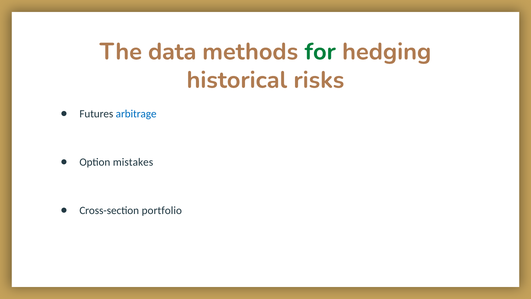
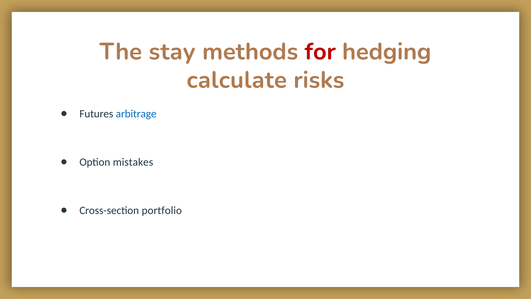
data: data -> stay
for colour: green -> red
historical: historical -> calculate
